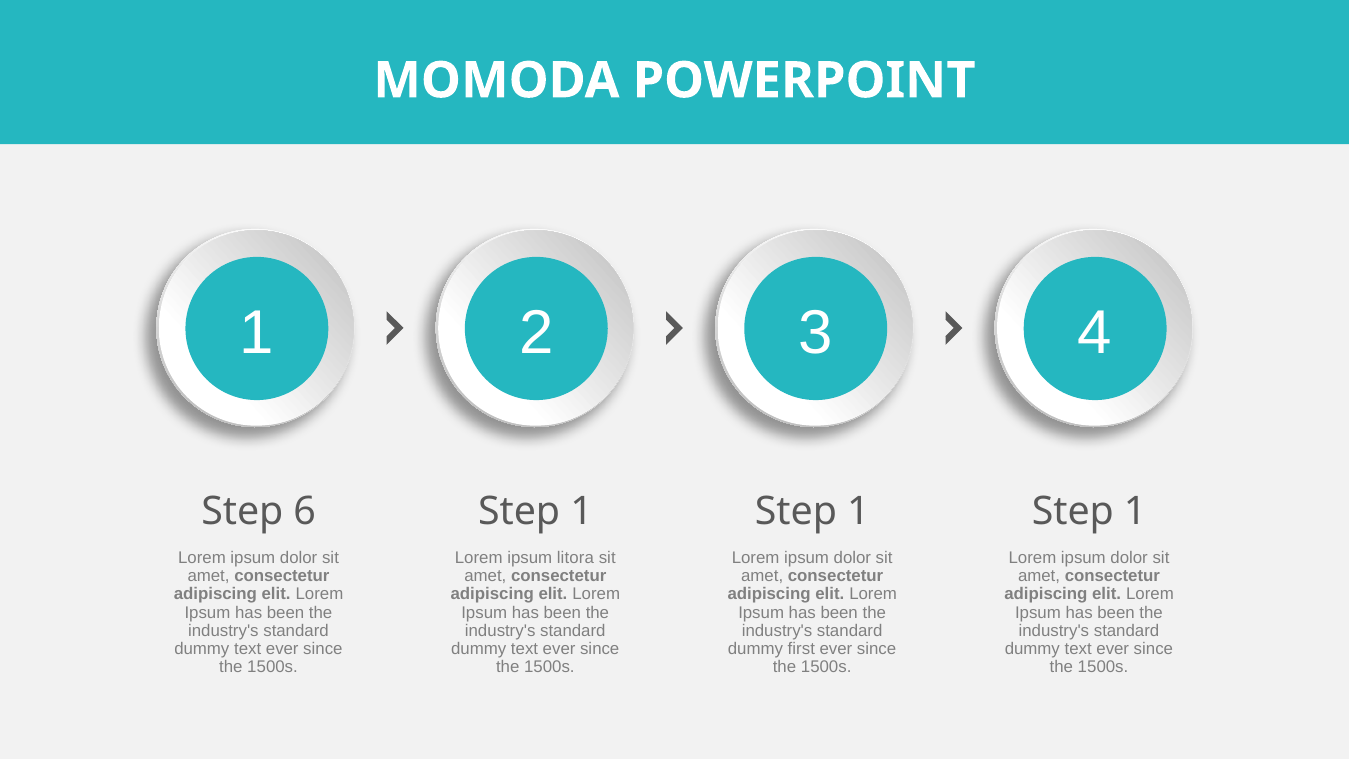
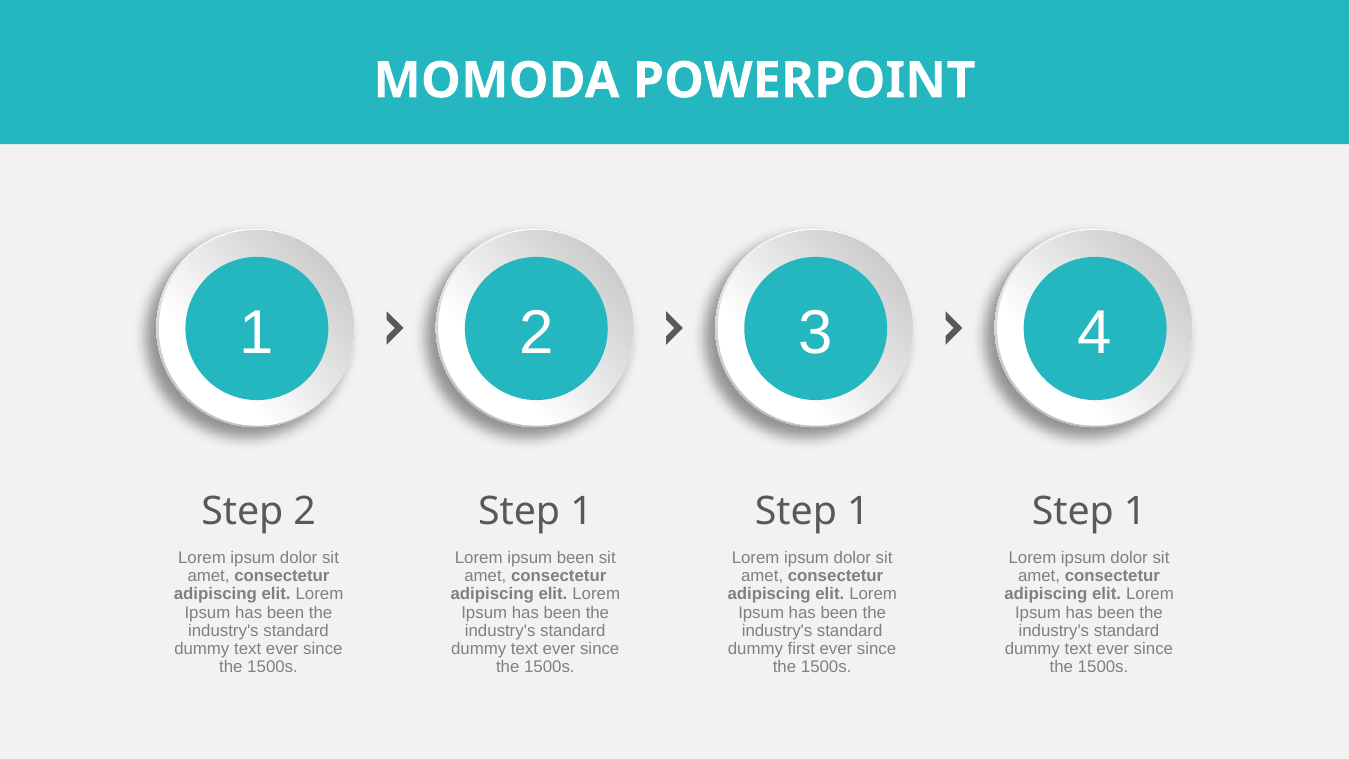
Step 6: 6 -> 2
ipsum litora: litora -> been
